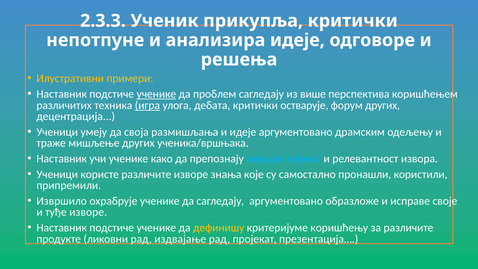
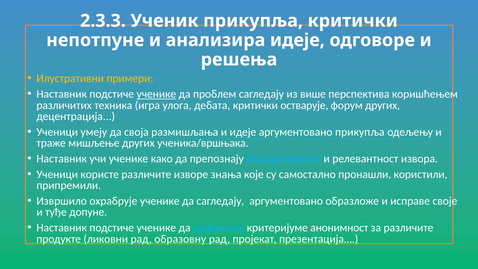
игра underline: present -> none
аргументовано драмским: драмским -> прикупља
туђе изворе: изворе -> допуне
дефинишу colour: yellow -> light blue
коришћењу: коришћењу -> анонимност
издвајање: издвајање -> образовну
